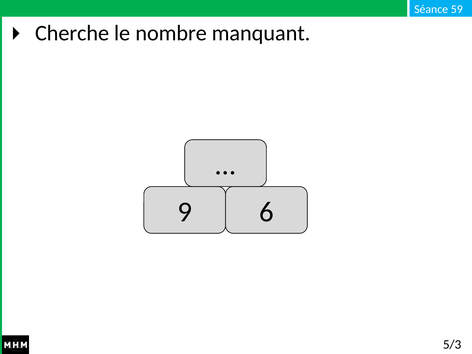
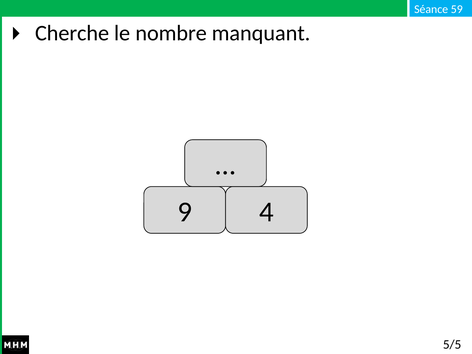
6: 6 -> 4
5/3: 5/3 -> 5/5
